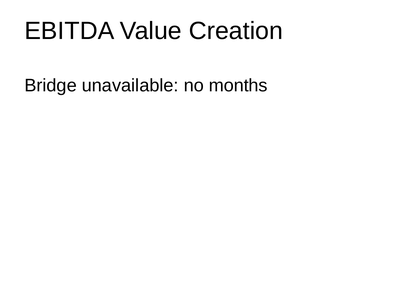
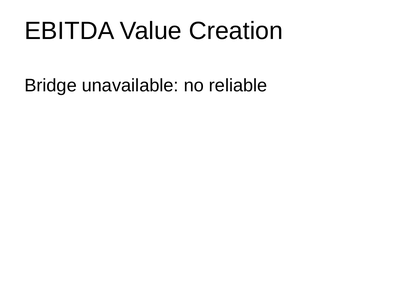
months: months -> reliable
